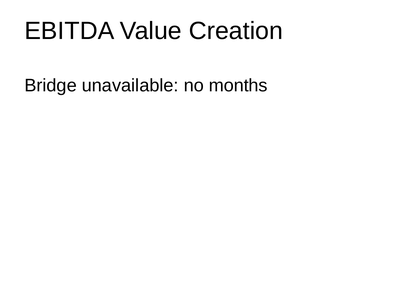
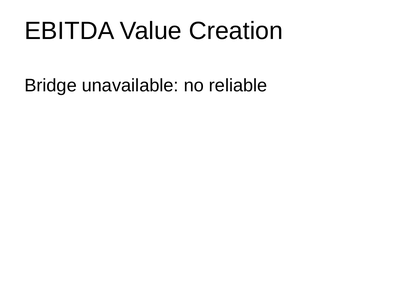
months: months -> reliable
